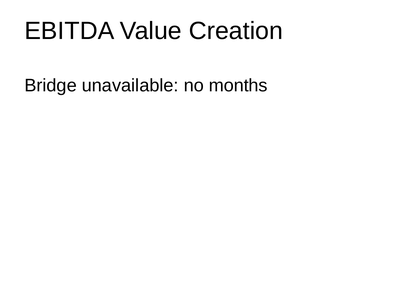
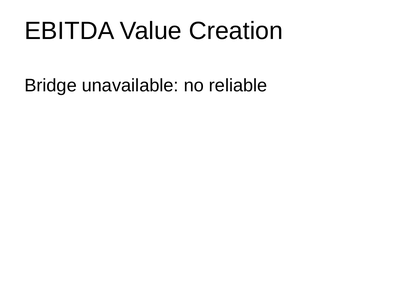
months: months -> reliable
